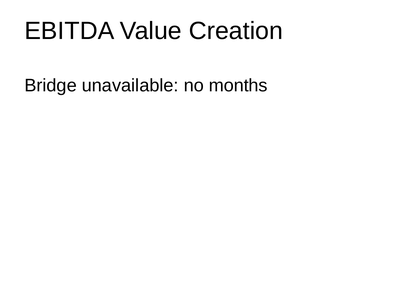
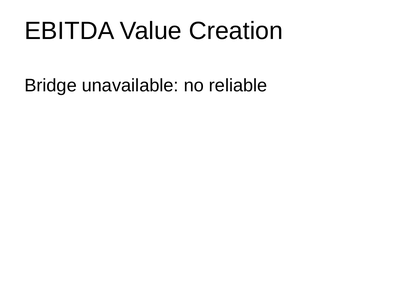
months: months -> reliable
